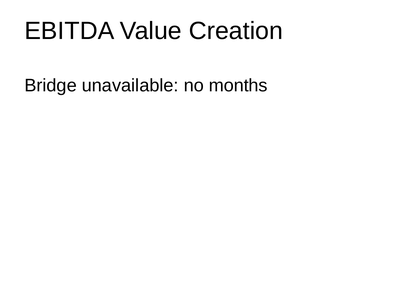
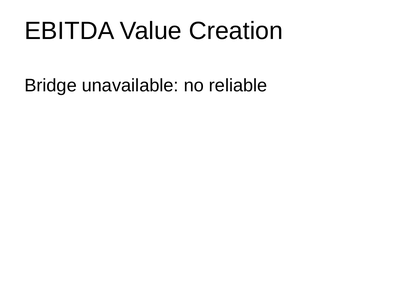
months: months -> reliable
